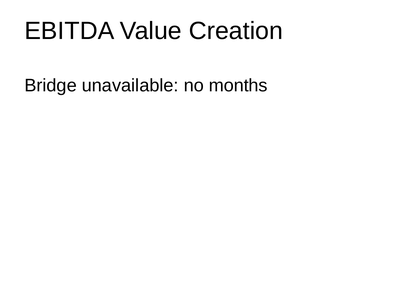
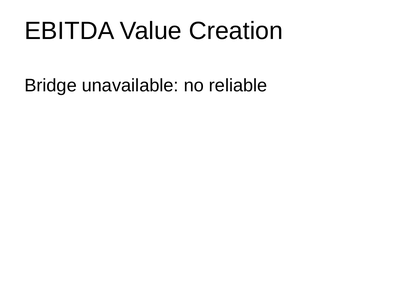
months: months -> reliable
